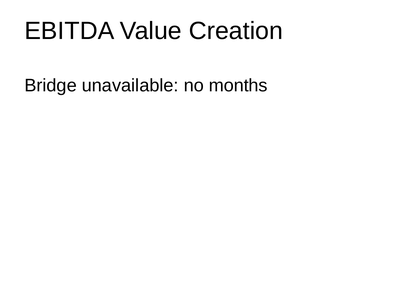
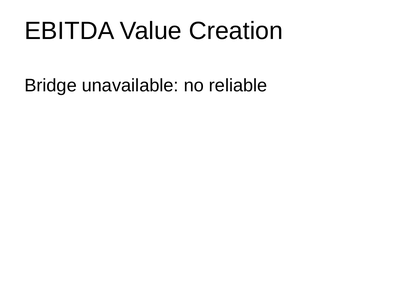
months: months -> reliable
